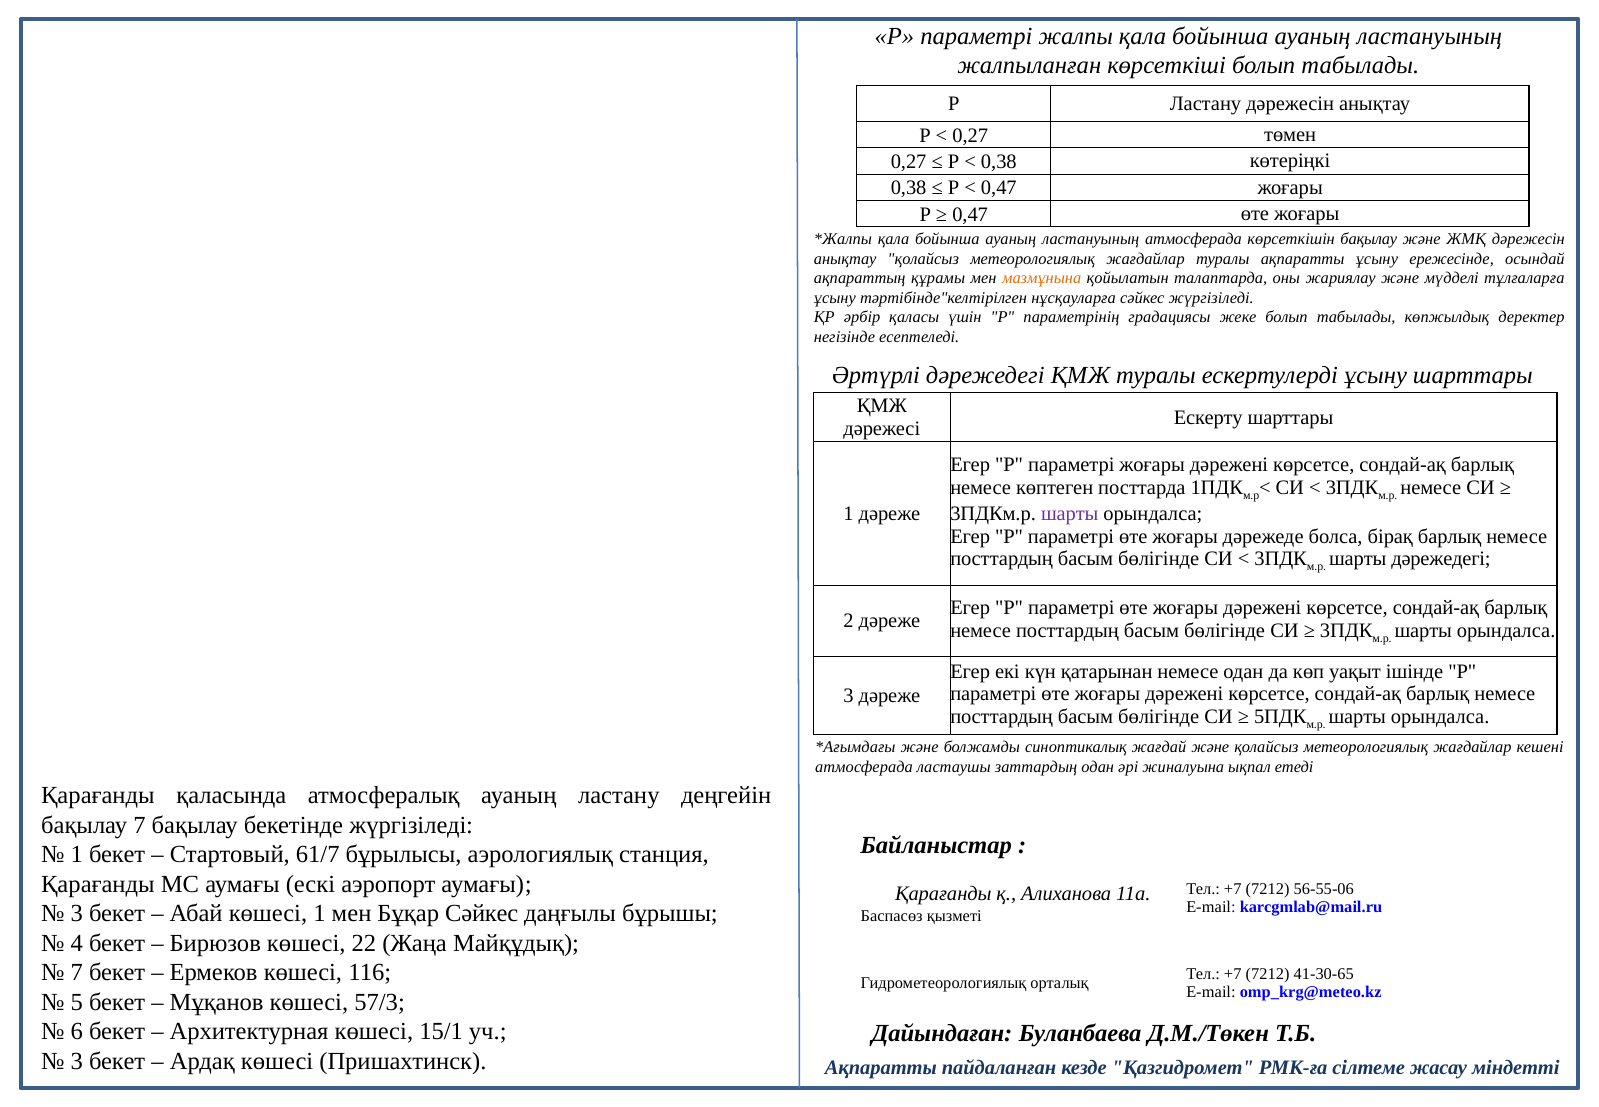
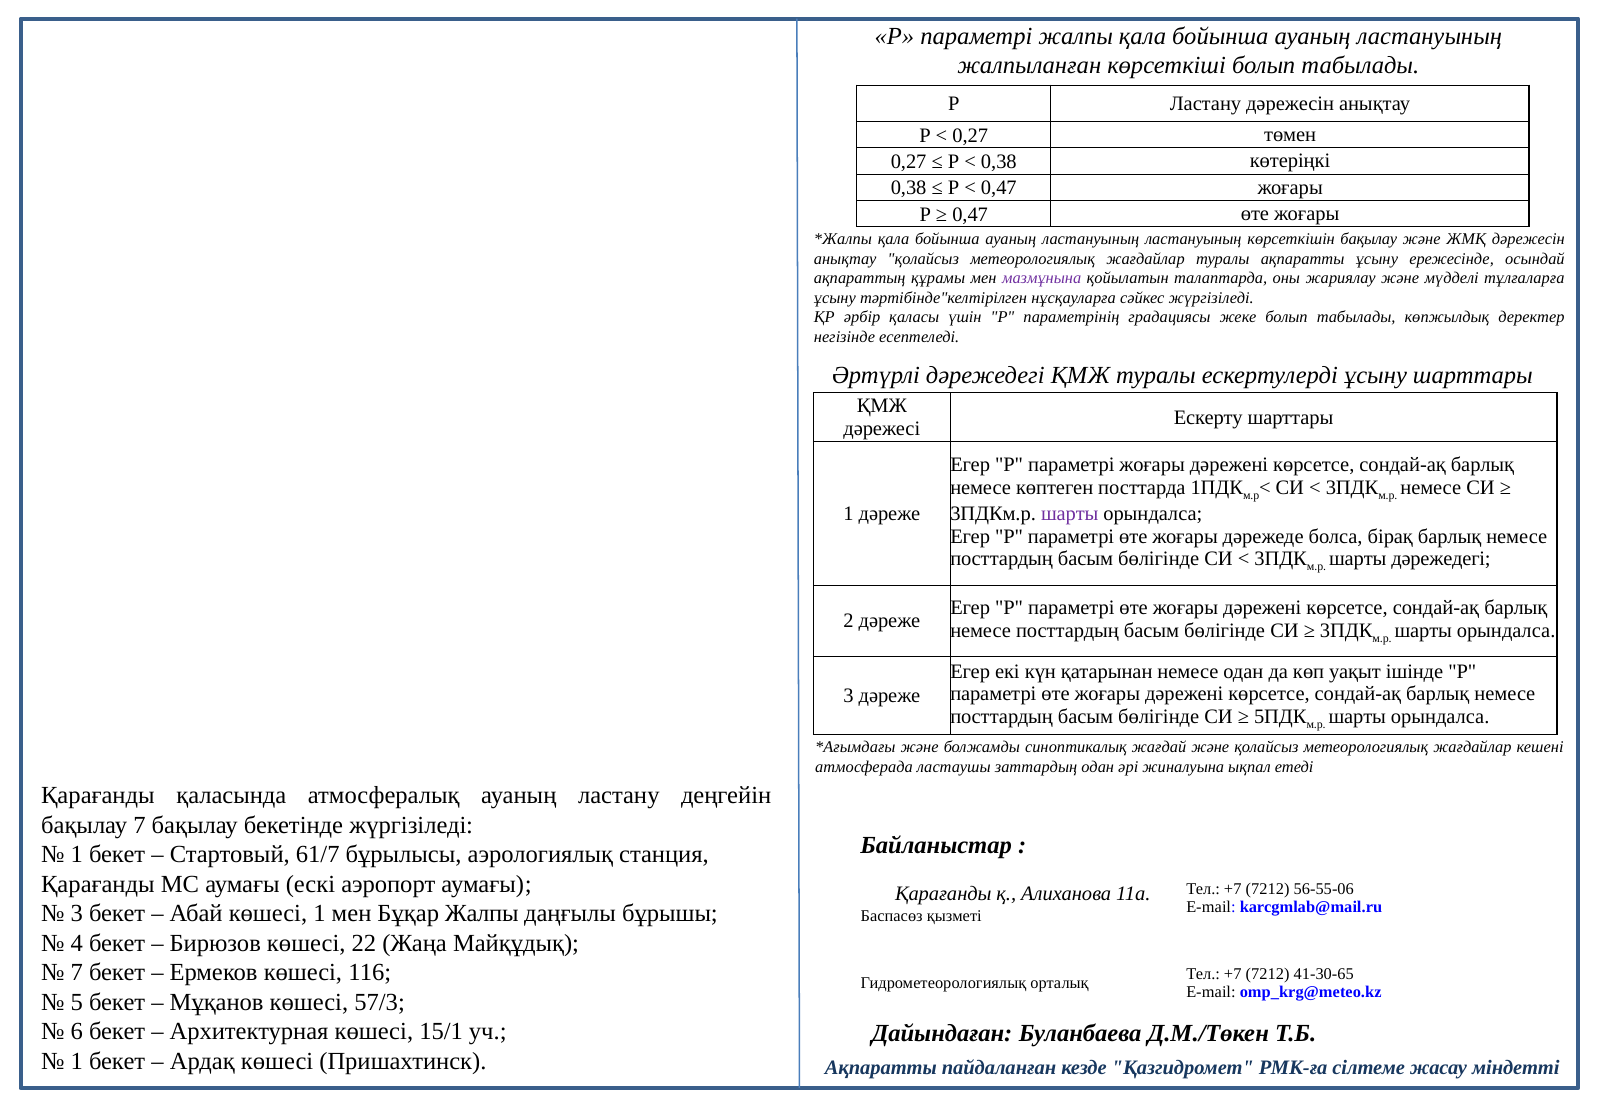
ластануының атмосферада: атмосферада -> ластануының
мазмұнына colour: orange -> purple
Бұқар Сәйкес: Сәйкес -> Жалпы
3 at (77, 1061): 3 -> 1
